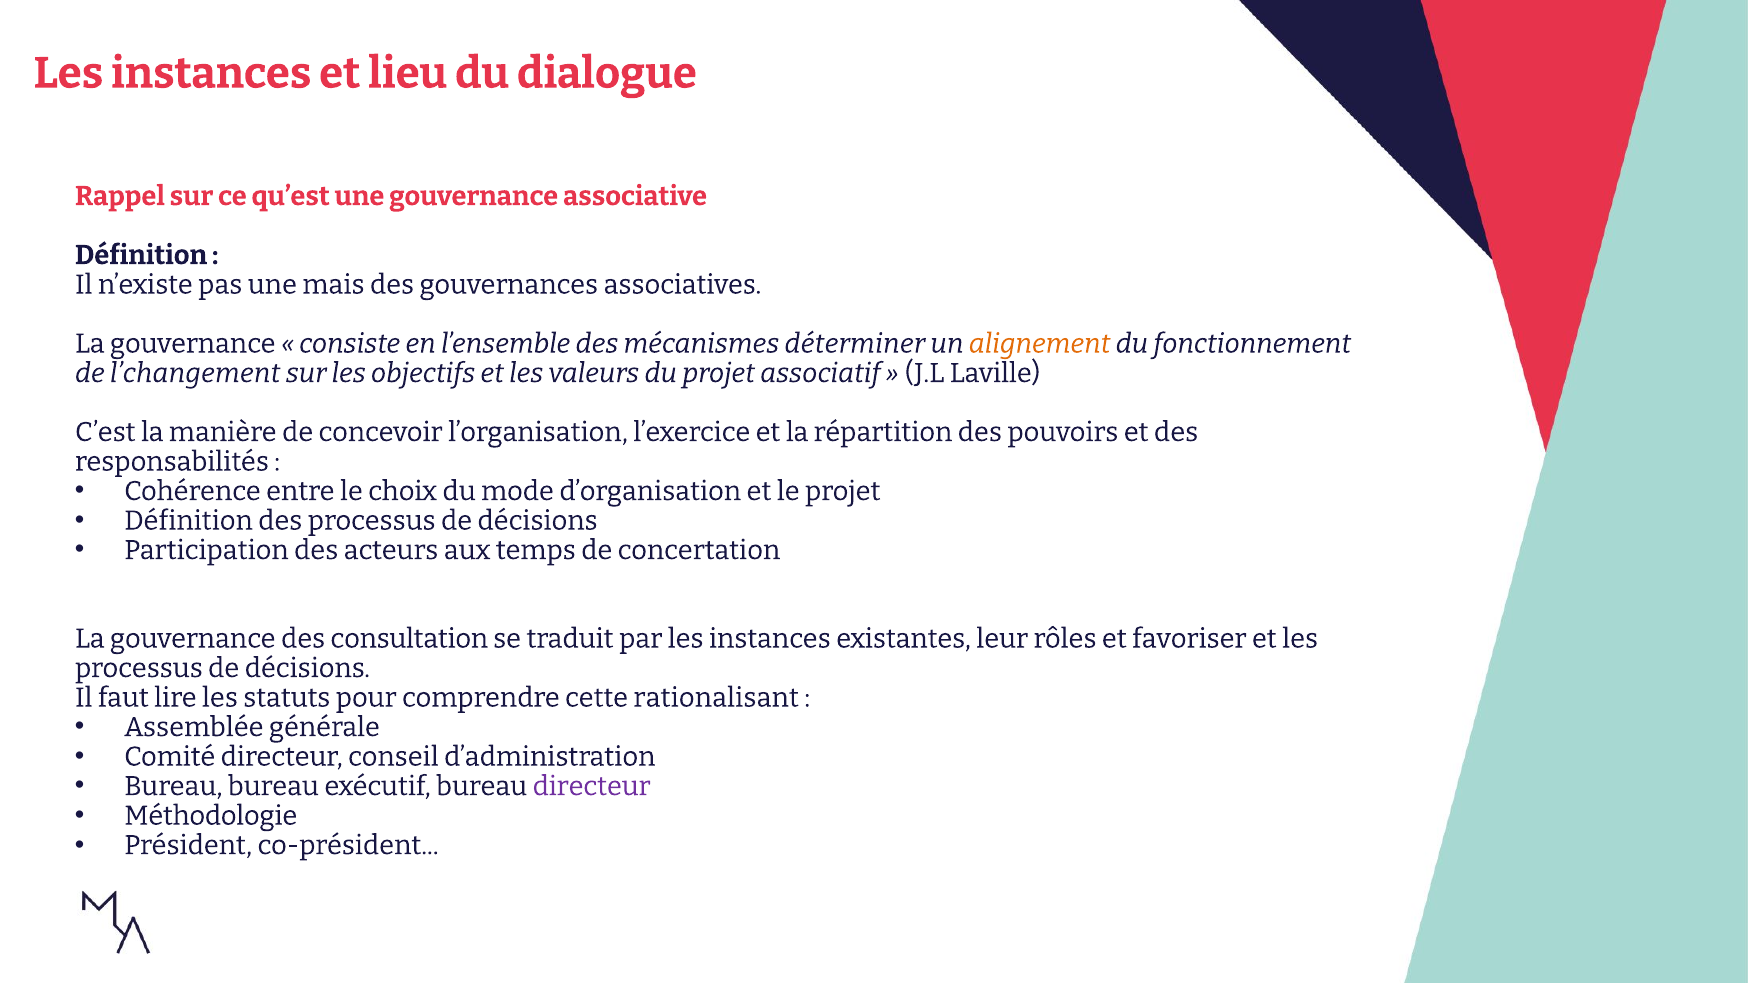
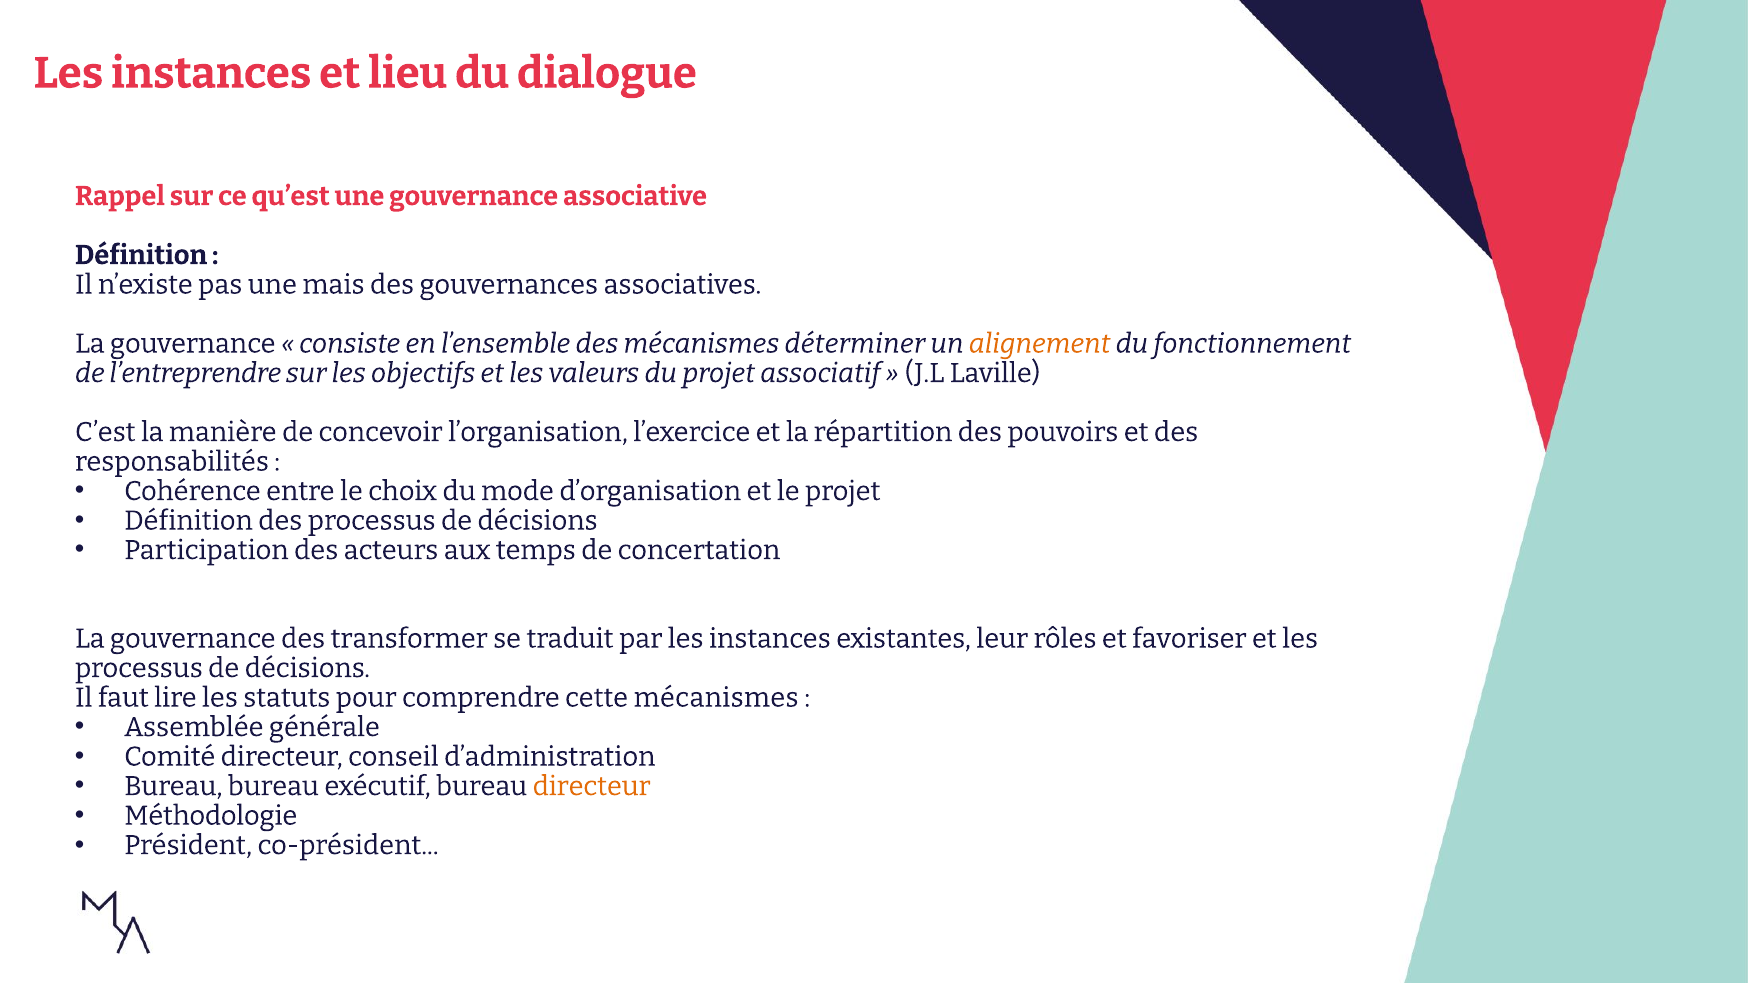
l’changement: l’changement -> l’entreprendre
consultation: consultation -> transformer
cette rationalisant: rationalisant -> mécanismes
directeur at (592, 786) colour: purple -> orange
